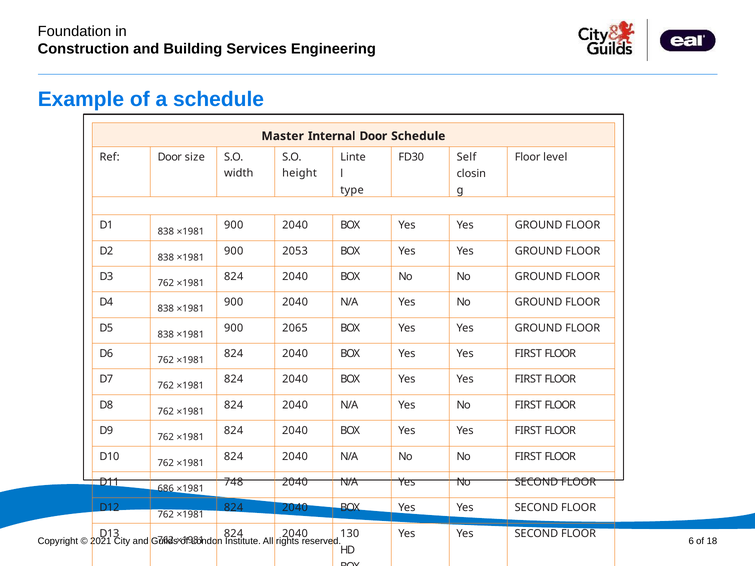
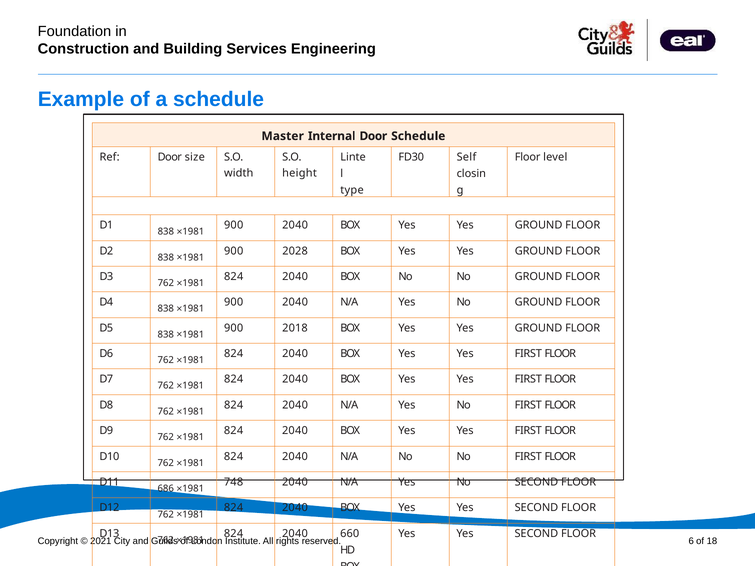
2053: 2053 -> 2028
2065: 2065 -> 2018
130: 130 -> 660
